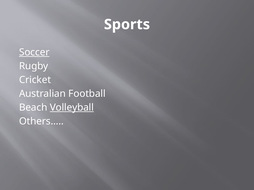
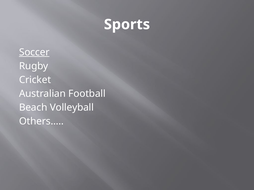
Volleyball underline: present -> none
